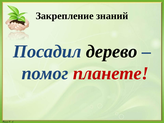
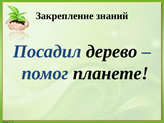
планете colour: red -> black
